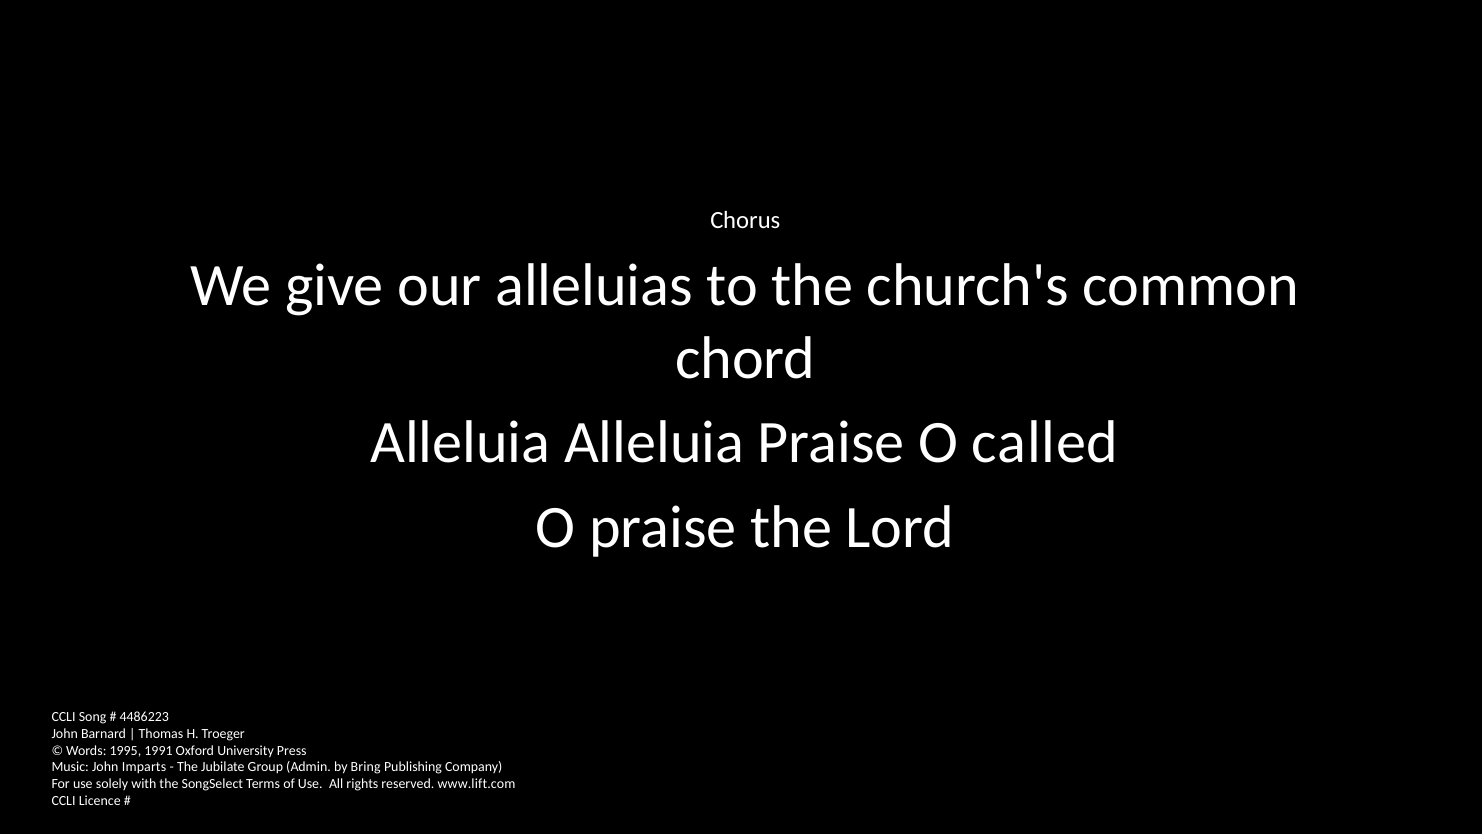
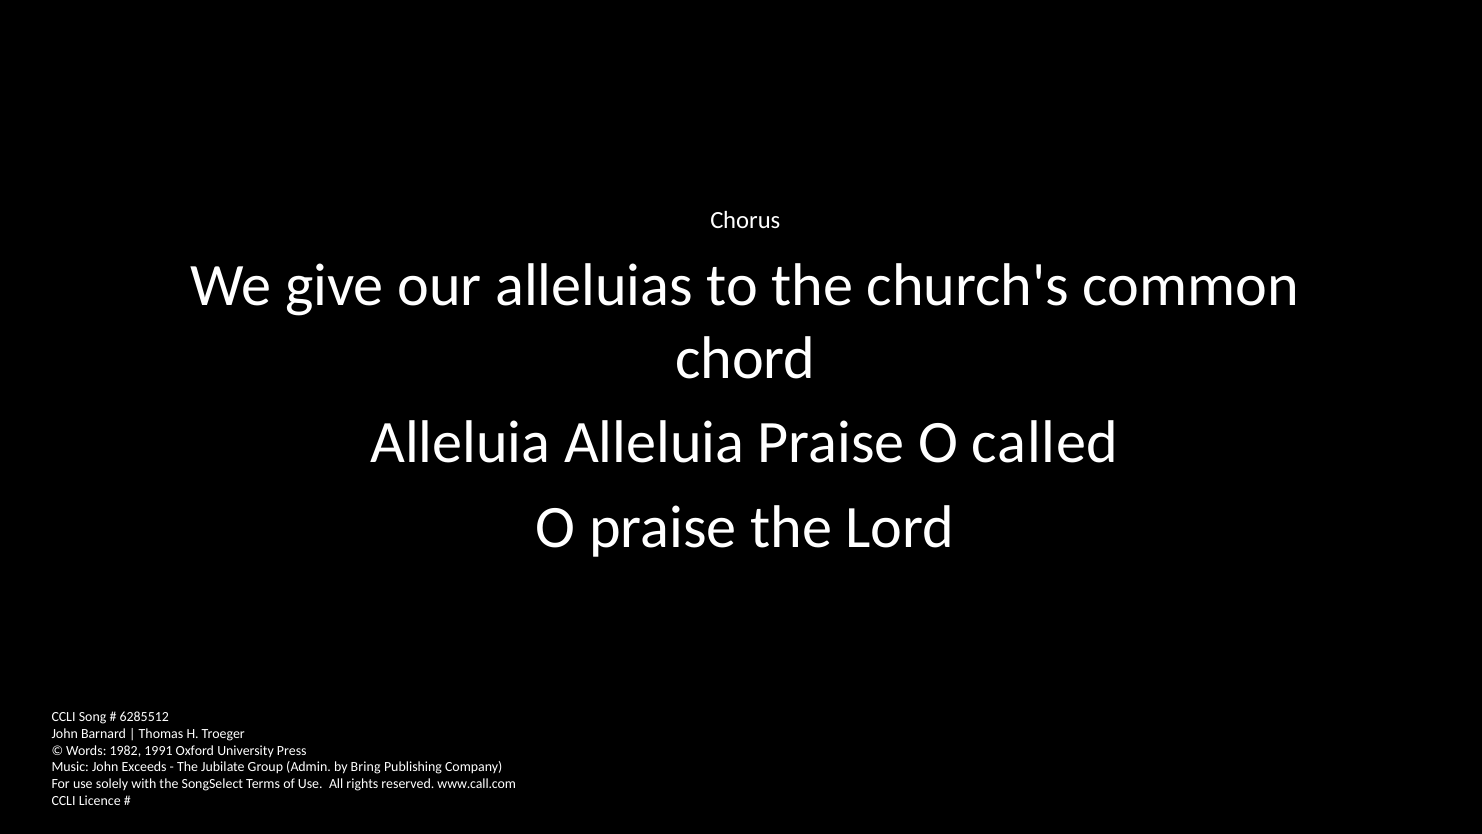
4486223: 4486223 -> 6285512
1995: 1995 -> 1982
Imparts: Imparts -> Exceeds
www.lift.com: www.lift.com -> www.call.com
